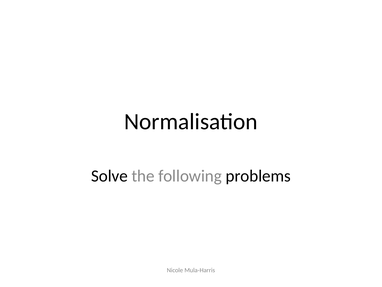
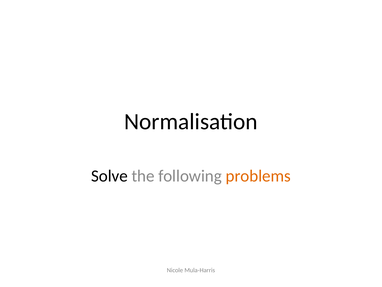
problems colour: black -> orange
